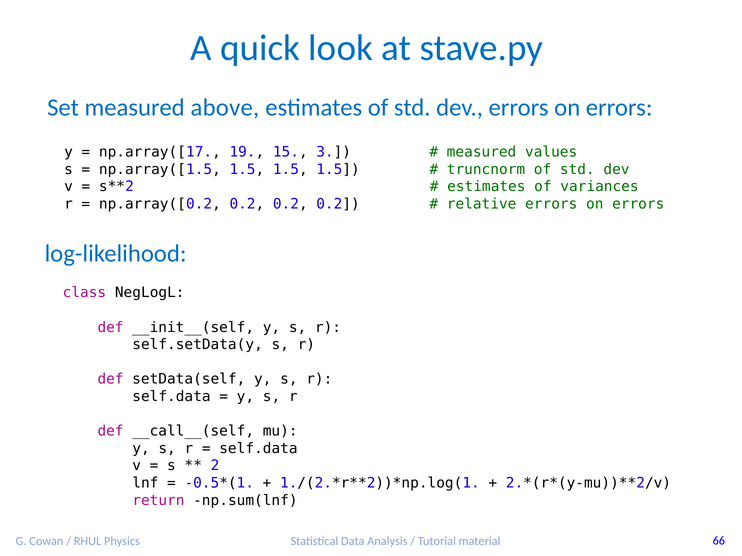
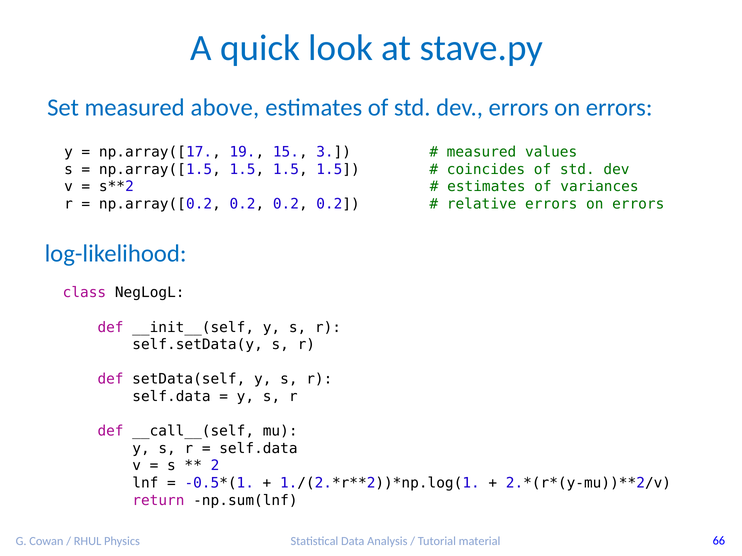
truncnorm: truncnorm -> coincides
